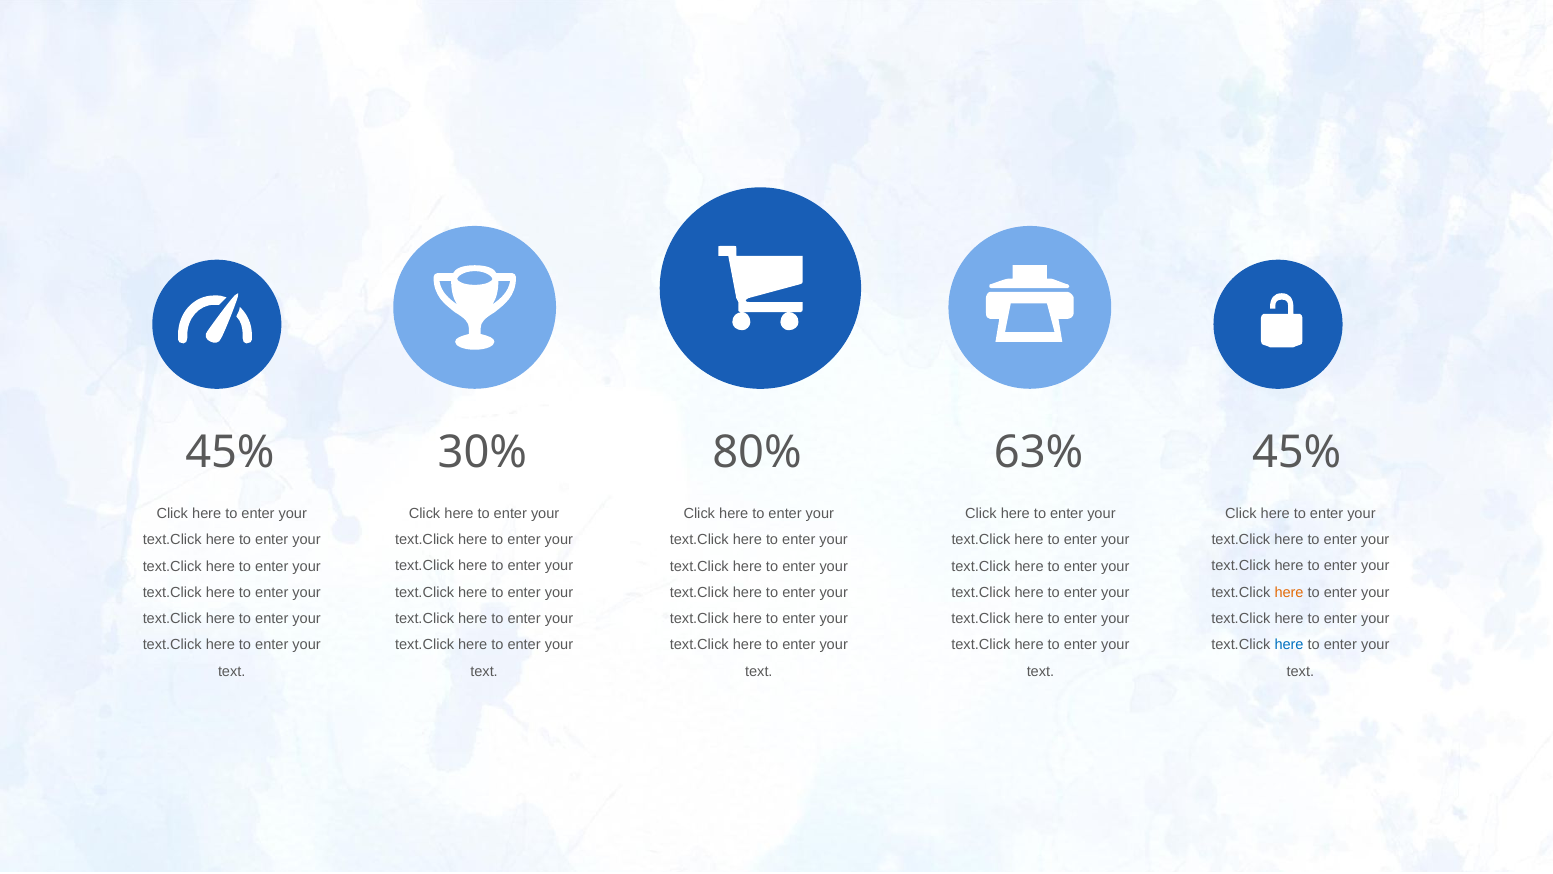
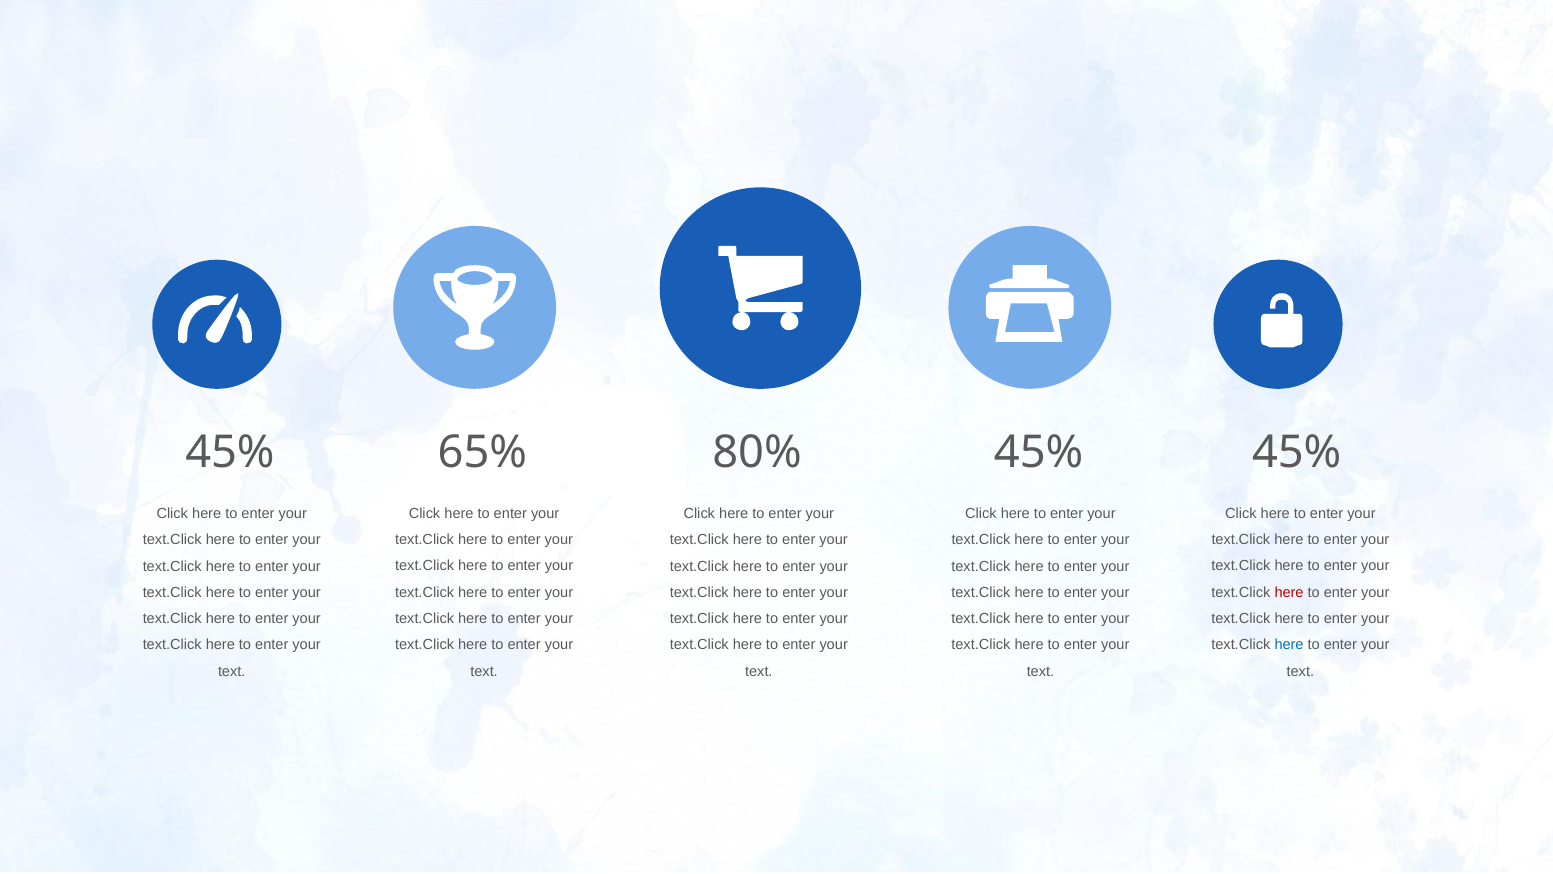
30%: 30% -> 65%
63% at (1039, 453): 63% -> 45%
here at (1289, 592) colour: orange -> red
